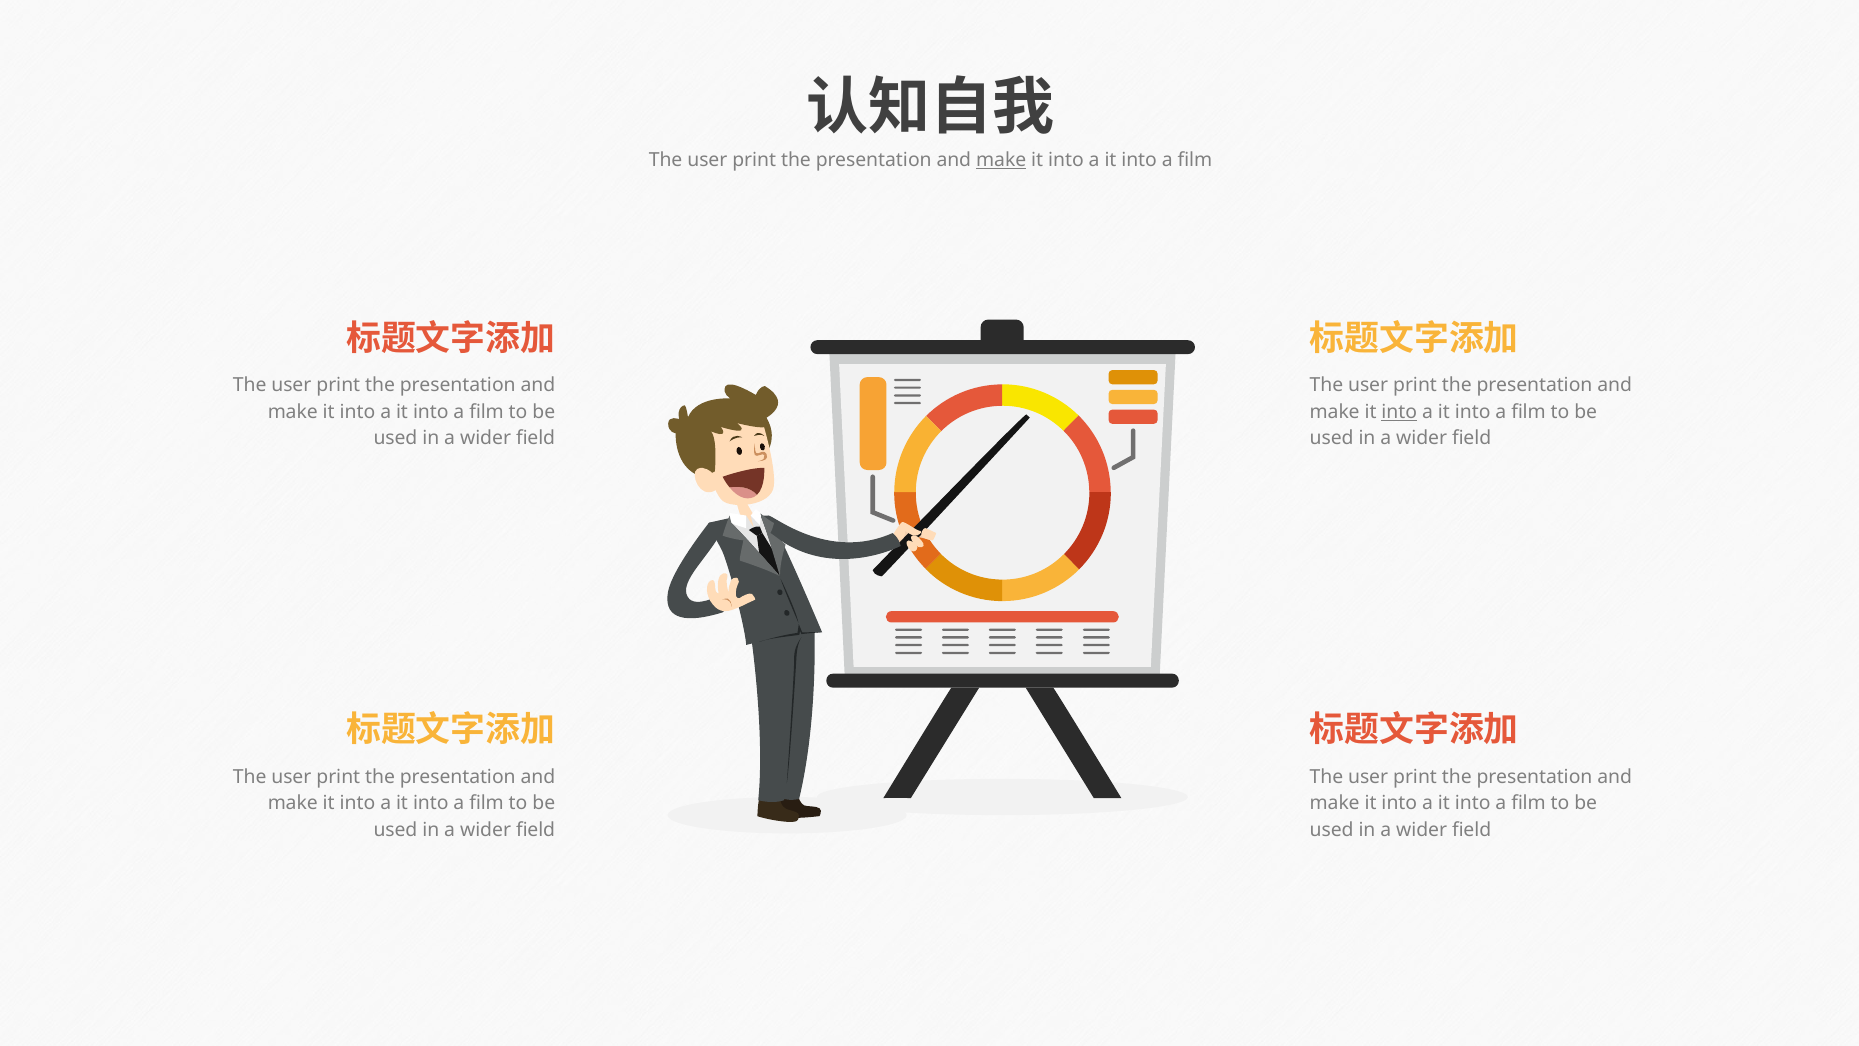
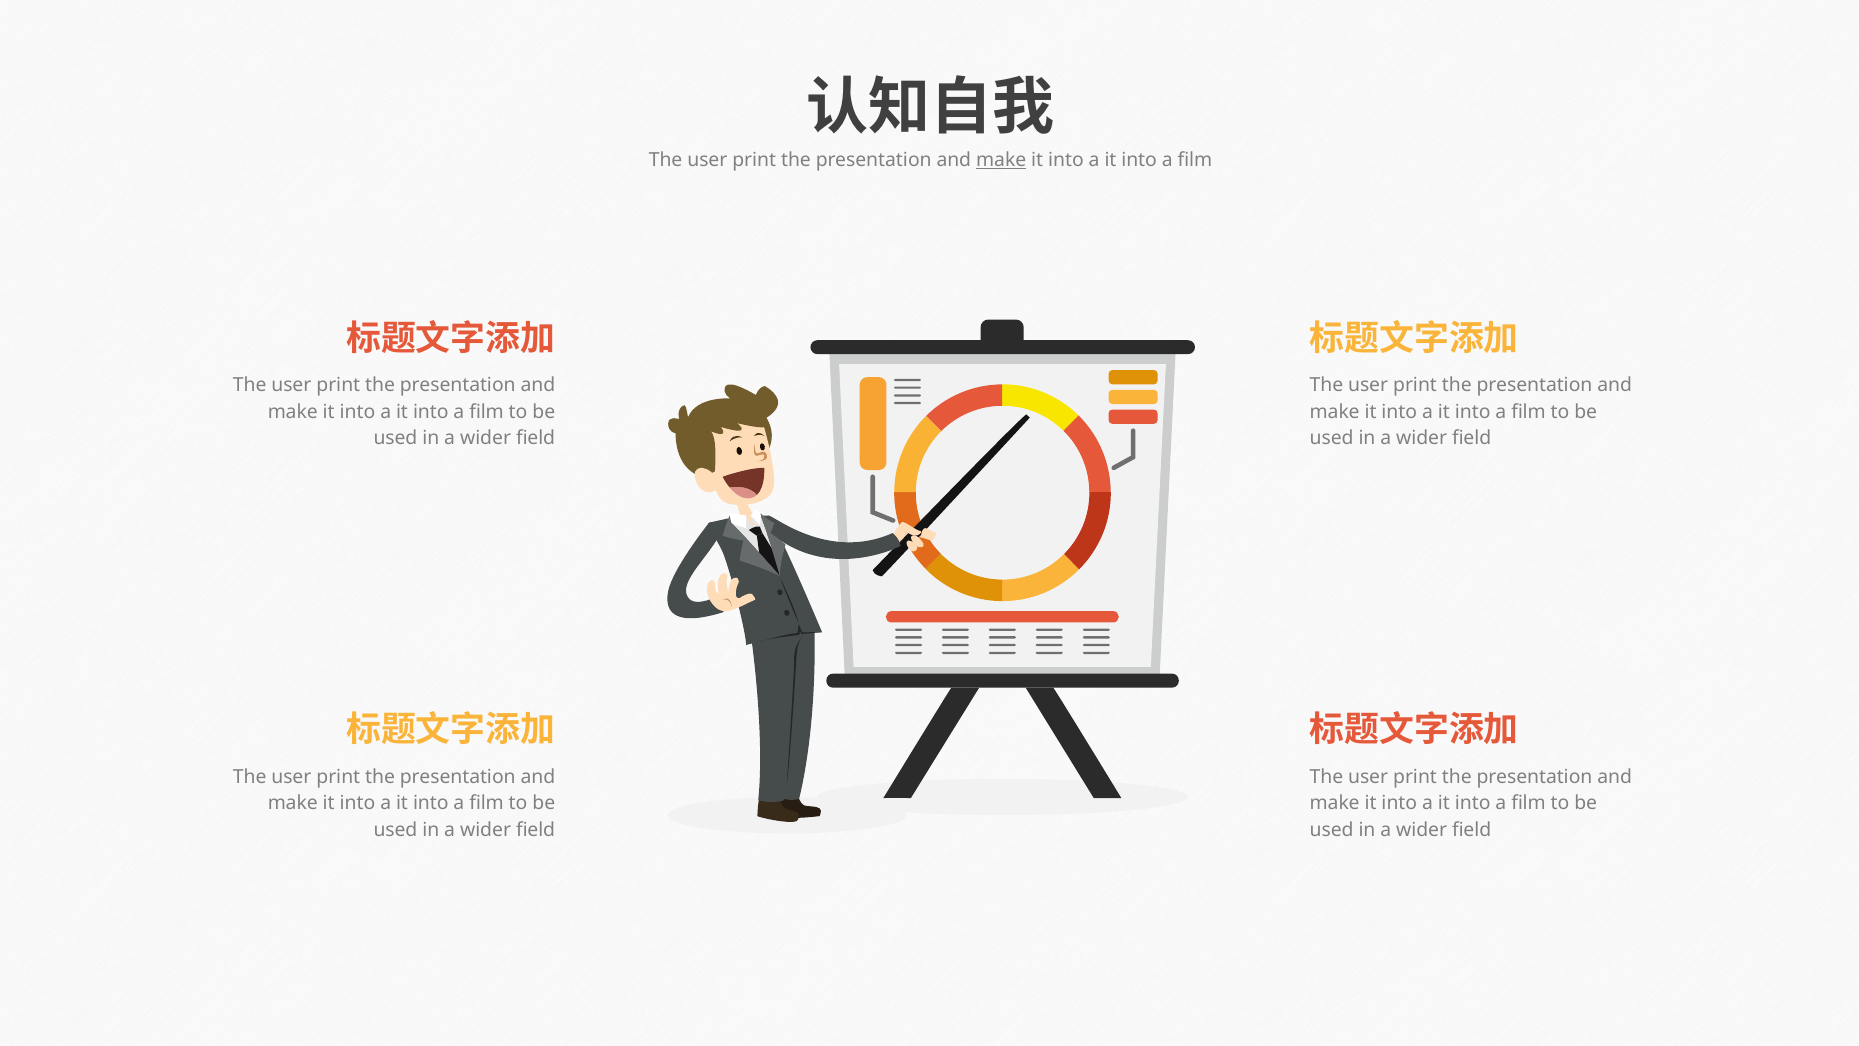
into at (1399, 412) underline: present -> none
